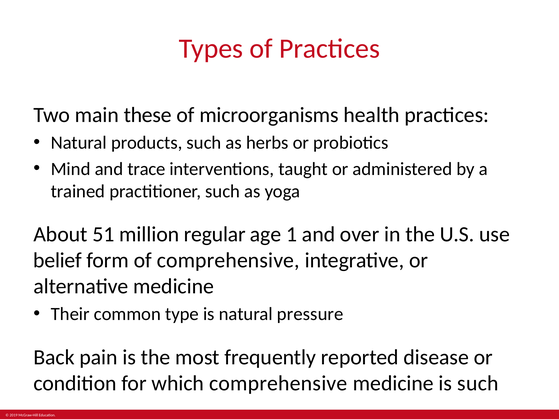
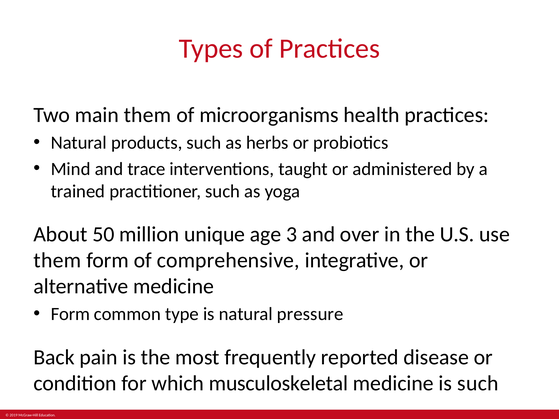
main these: these -> them
51: 51 -> 50
regular: regular -> unique
1: 1 -> 3
belief at (58, 261): belief -> them
Their at (70, 314): Their -> Form
which comprehensive: comprehensive -> musculoskeletal
